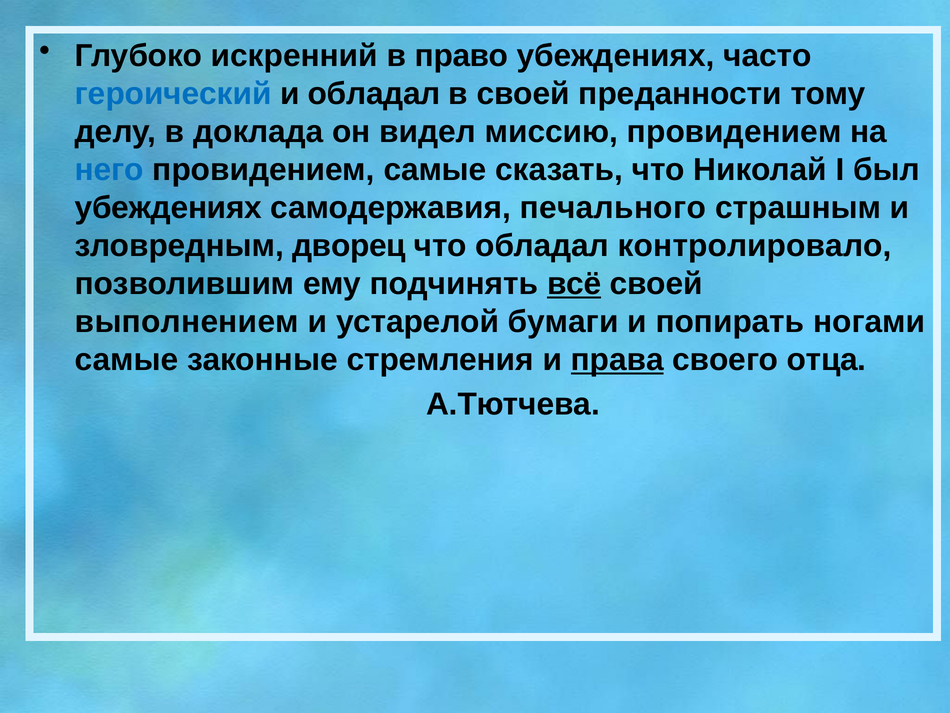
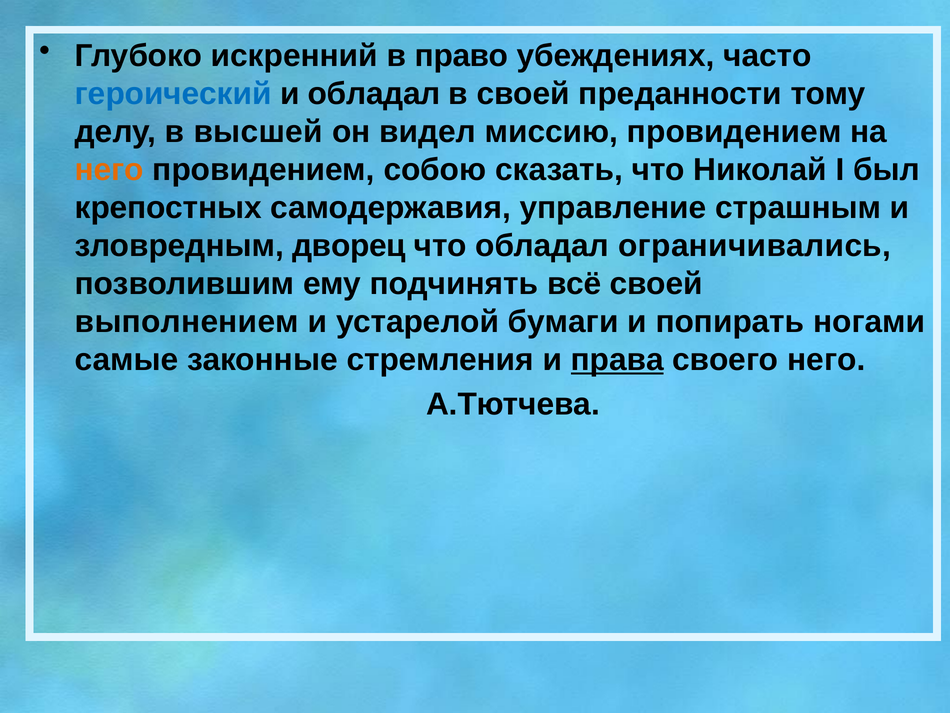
доклада: доклада -> высшей
него at (109, 170) colour: blue -> orange
провидением самые: самые -> собою
убеждениях at (168, 208): убеждениях -> крепостных
печального: печального -> управление
контролировало: контролировало -> ограничивались
всё underline: present -> none
своего отца: отца -> него
